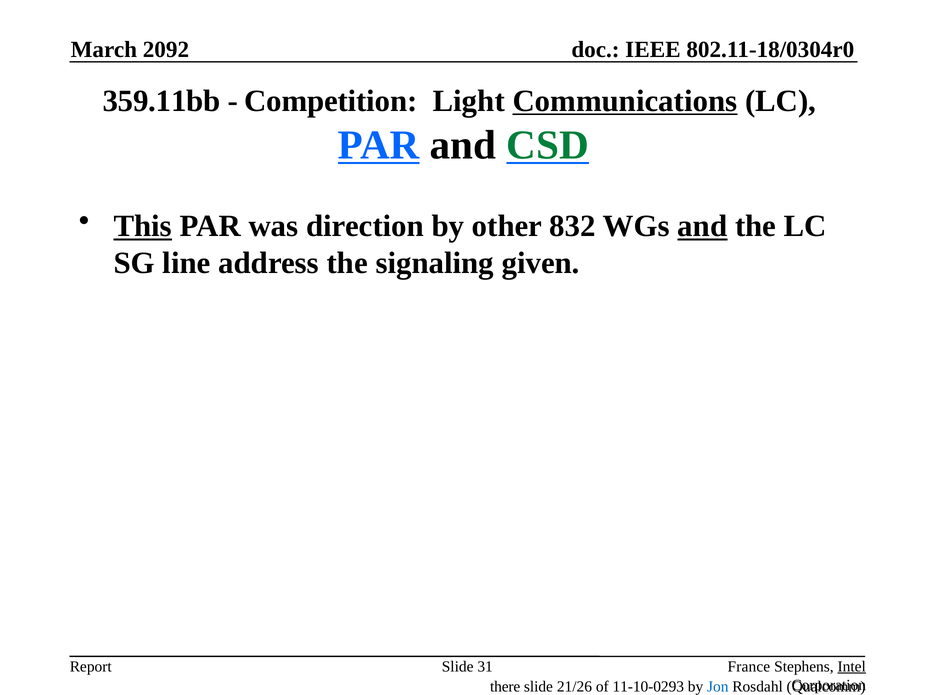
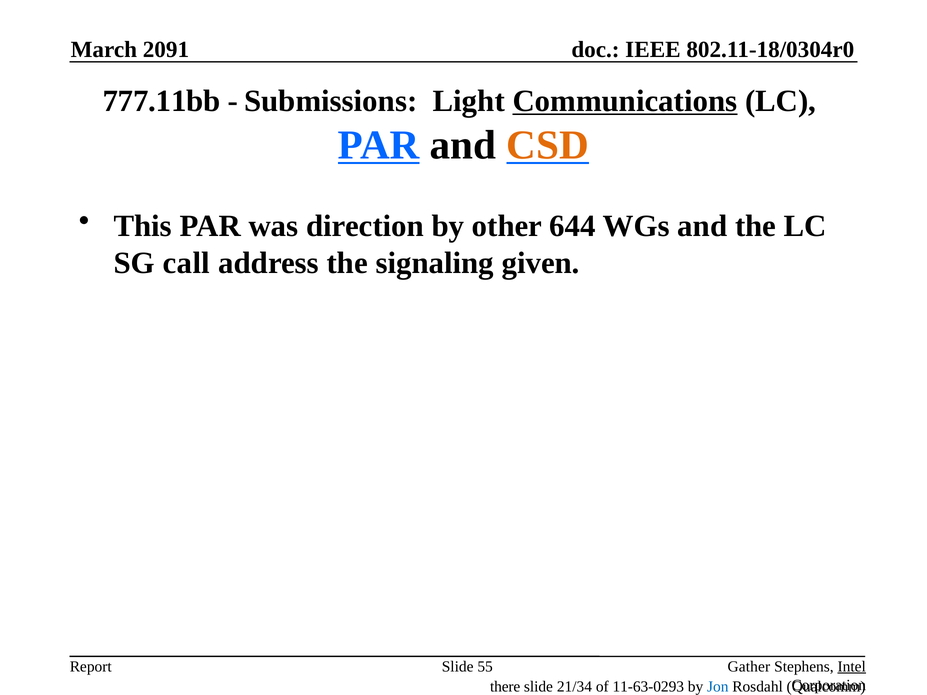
2092: 2092 -> 2091
359.11bb: 359.11bb -> 777.11bb
Competition: Competition -> Submissions
CSD colour: green -> orange
This underline: present -> none
832: 832 -> 644
and at (702, 226) underline: present -> none
line: line -> call
31: 31 -> 55
France: France -> Gather
21/26: 21/26 -> 21/34
11-10-0293: 11-10-0293 -> 11-63-0293
